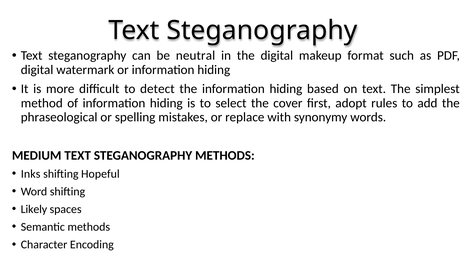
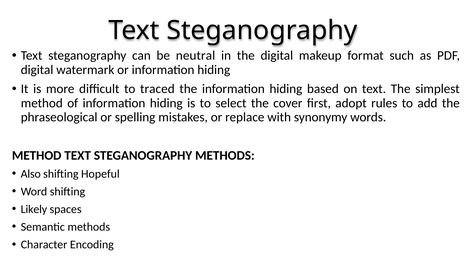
detect: detect -> traced
MEDIUM at (37, 155): MEDIUM -> METHOD
Inks: Inks -> Also
